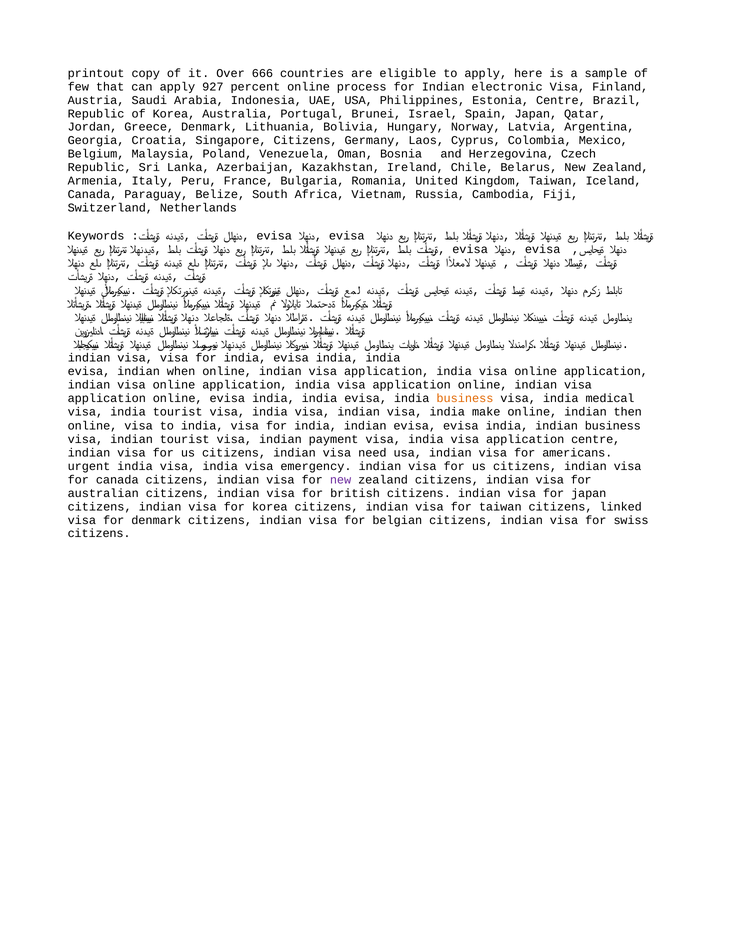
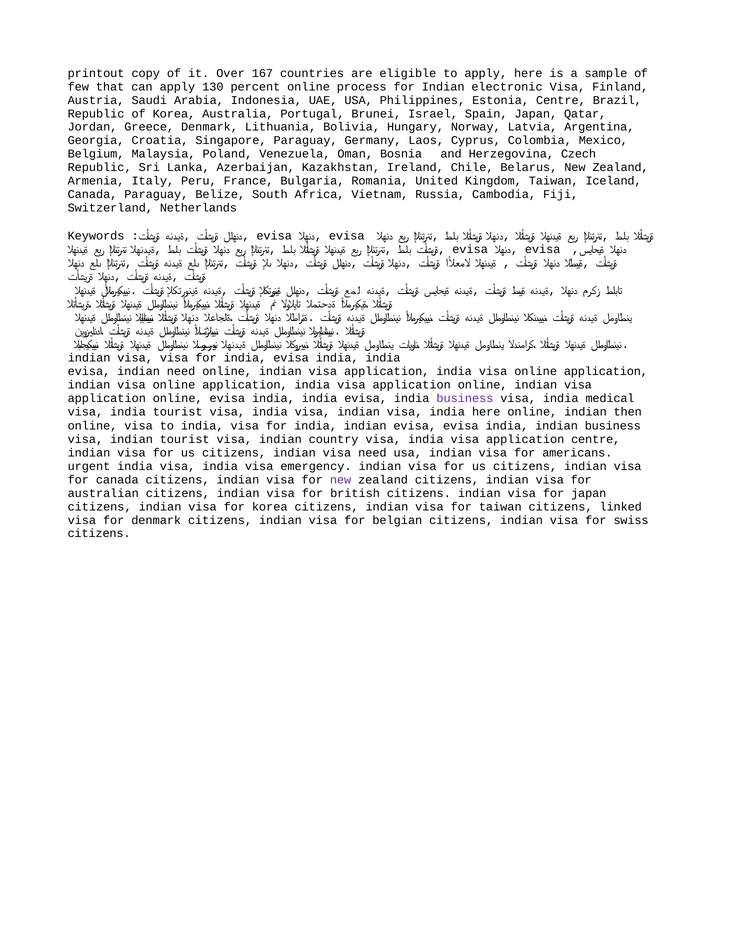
666: 666 -> 167
927: 927 -> 130
Singapore Citizens: Citizens -> Paraguay
indian when: when -> need
business at (465, 399) colour: orange -> purple
india make: make -> here
payment: payment -> country
